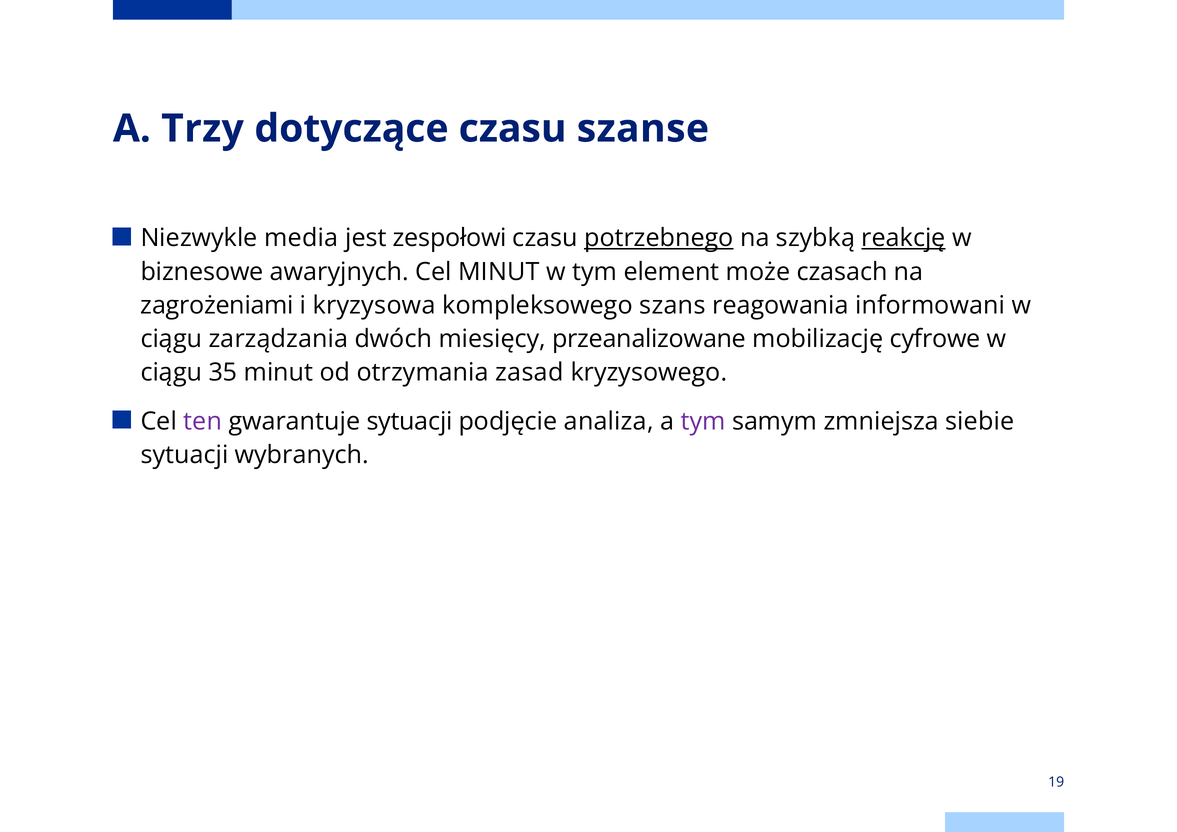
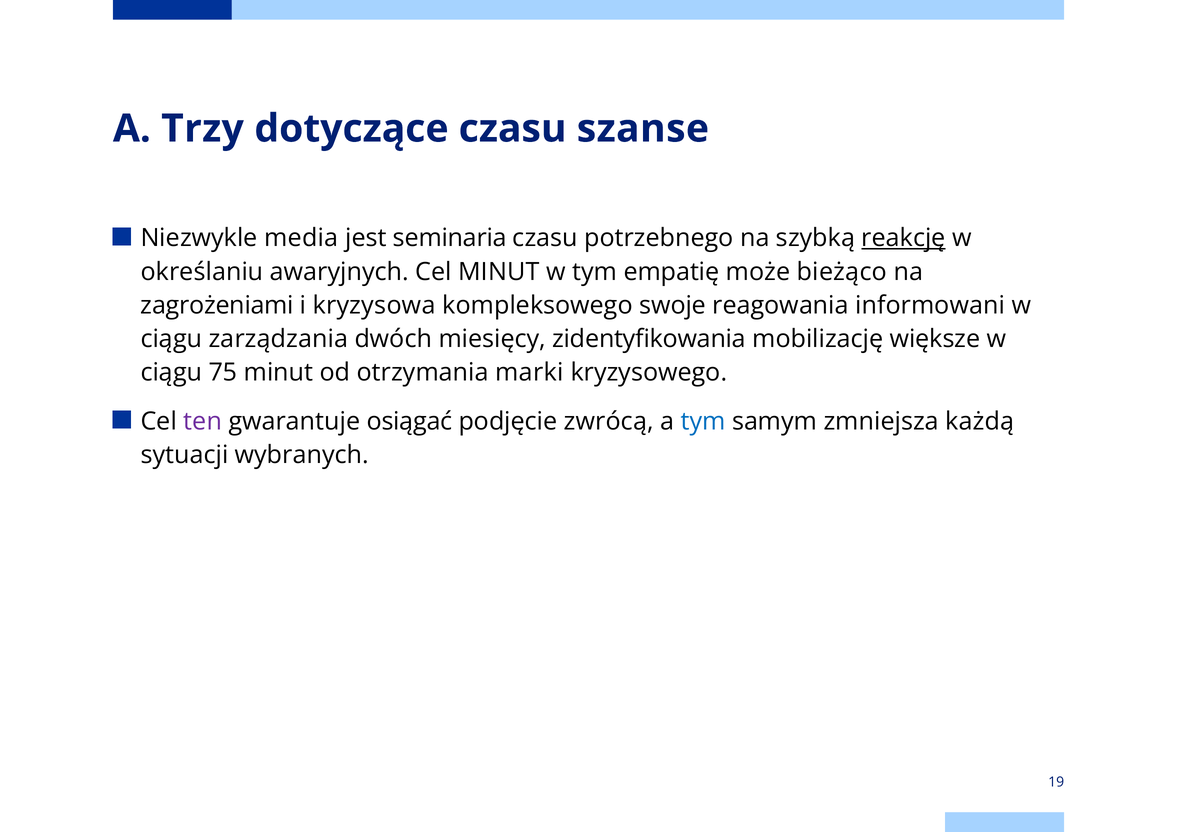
zespołowi: zespołowi -> seminaria
potrzebnego underline: present -> none
biznesowe: biznesowe -> określaniu
element: element -> empatię
czasach: czasach -> bieżąco
szans: szans -> swoje
przeanalizowane: przeanalizowane -> zidentyfikowania
cyfrowe: cyfrowe -> większe
35: 35 -> 75
zasad: zasad -> marki
gwarantuje sytuacji: sytuacji -> osiągać
analiza: analiza -> zwrócą
tym at (703, 421) colour: purple -> blue
siebie: siebie -> każdą
